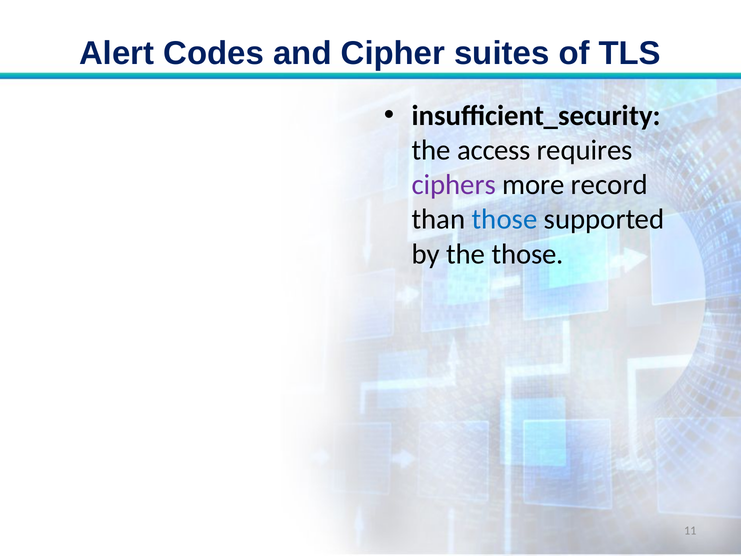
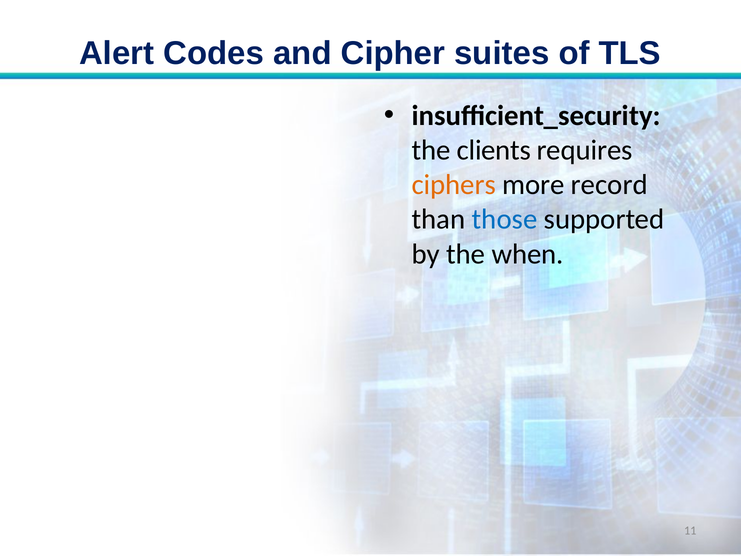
access: access -> clients
ciphers colour: purple -> orange
the those: those -> when
